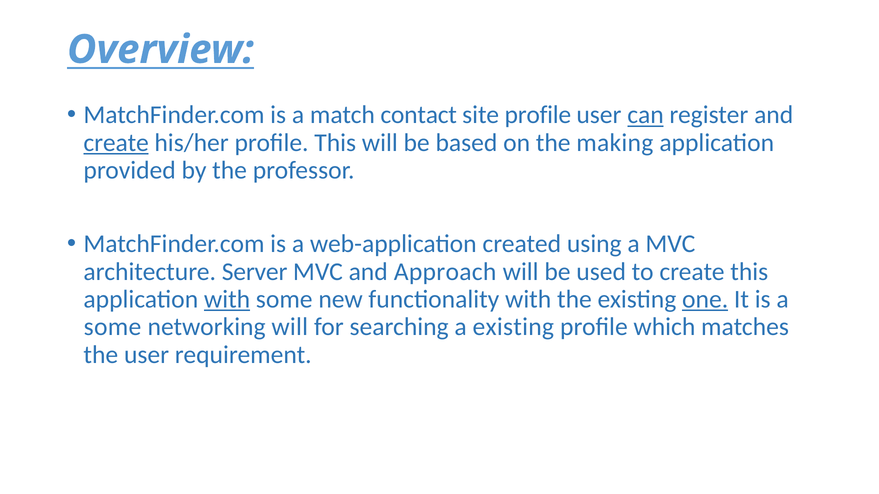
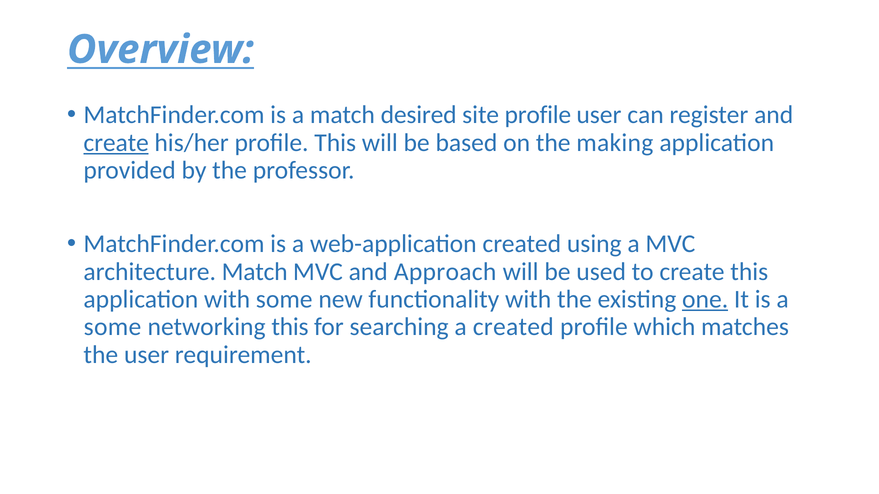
contact: contact -> desired
can underline: present -> none
architecture Server: Server -> Match
with at (227, 300) underline: present -> none
networking will: will -> this
a existing: existing -> created
